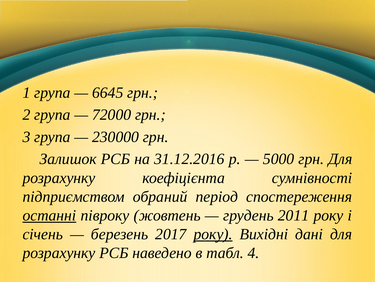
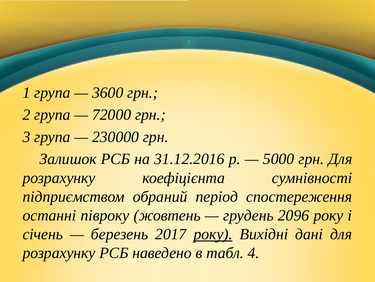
6645: 6645 -> 3600
останні underline: present -> none
2011: 2011 -> 2096
